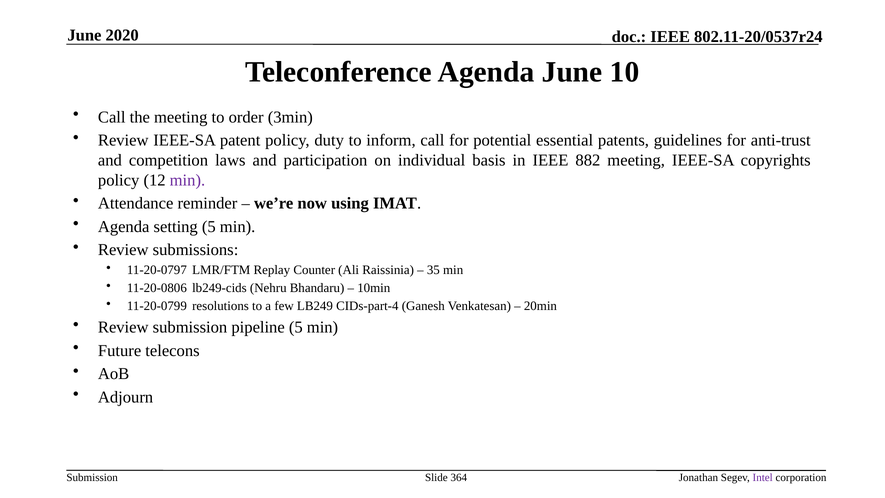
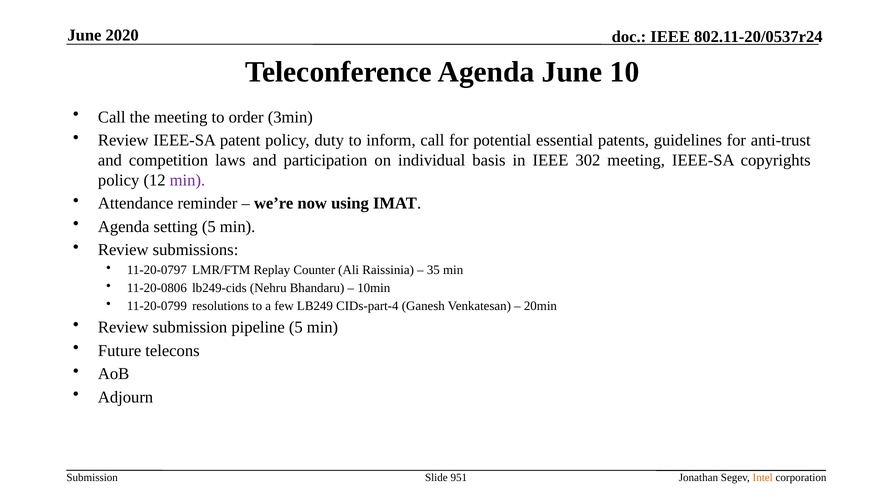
882: 882 -> 302
364: 364 -> 951
Intel colour: purple -> orange
